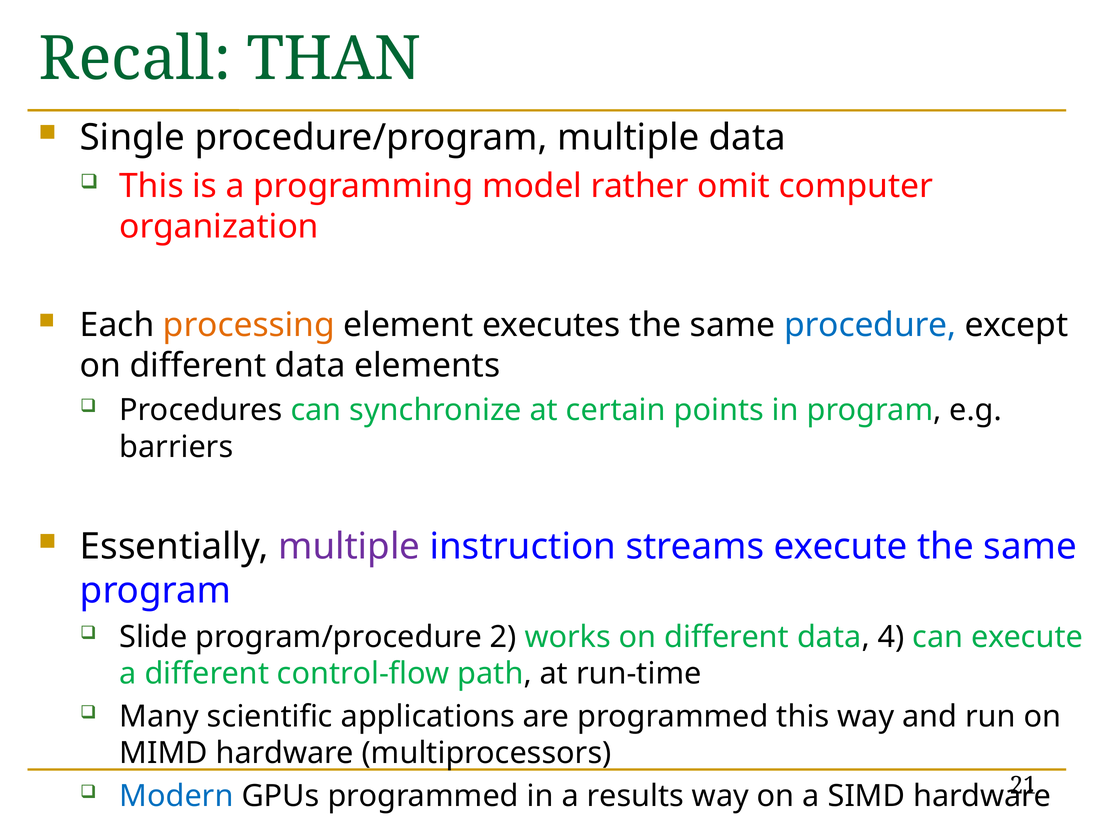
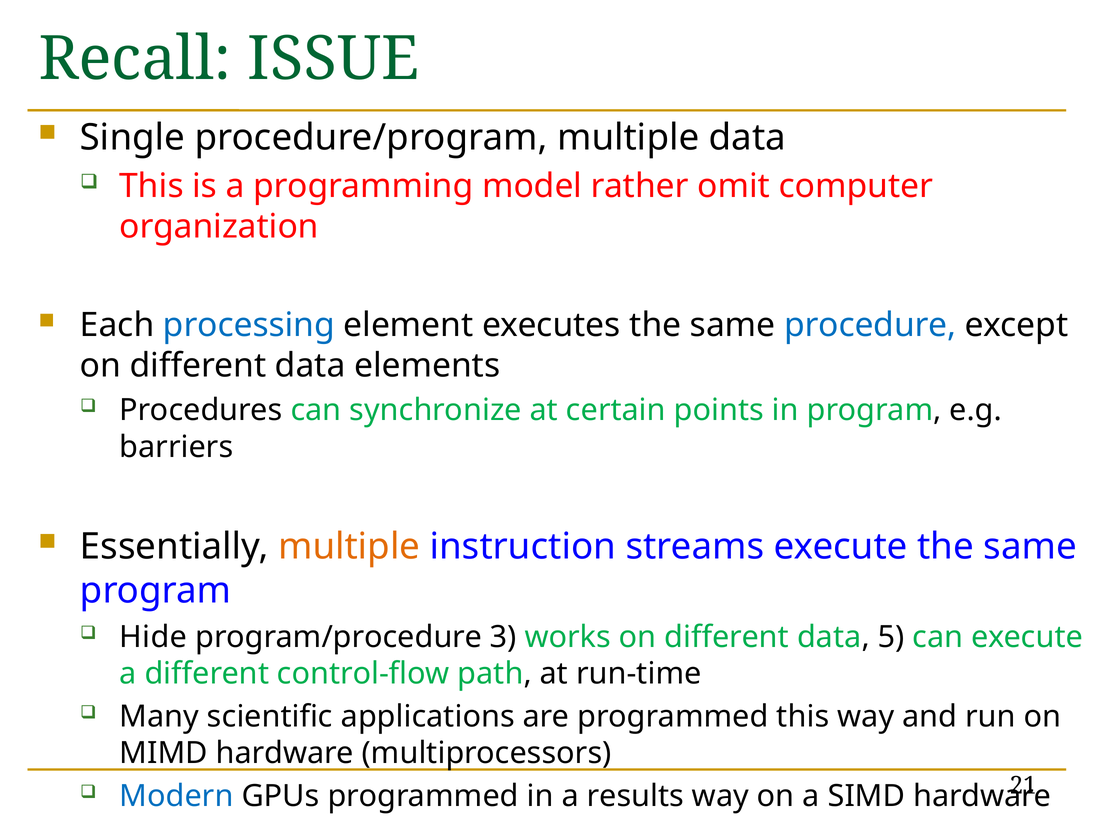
THAN: THAN -> ISSUE
processing colour: orange -> blue
multiple at (349, 547) colour: purple -> orange
Slide: Slide -> Hide
2: 2 -> 3
4: 4 -> 5
